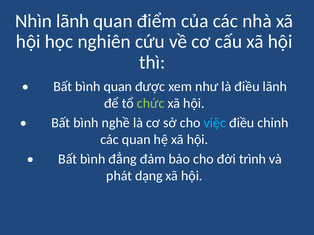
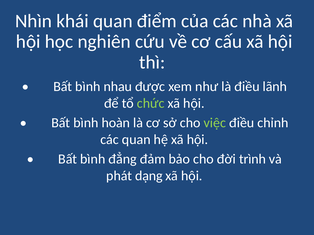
Nhìn lãnh: lãnh -> khái
bình quan: quan -> nhau
nghề: nghề -> hoàn
việc colour: light blue -> light green
